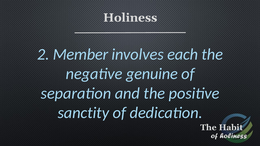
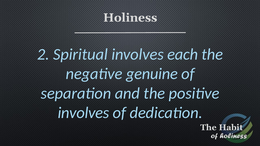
Member: Member -> Spiritual
sanctity at (83, 113): sanctity -> involves
